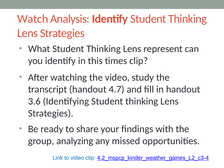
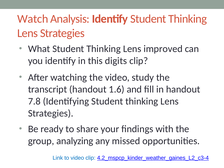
represent: represent -> improved
times: times -> digits
4.7: 4.7 -> 1.6
3.6: 3.6 -> 7.8
